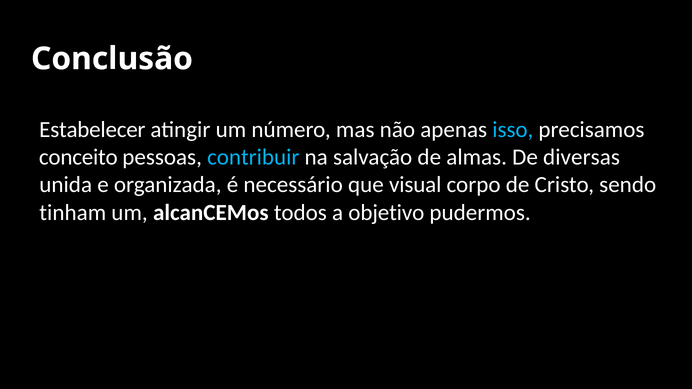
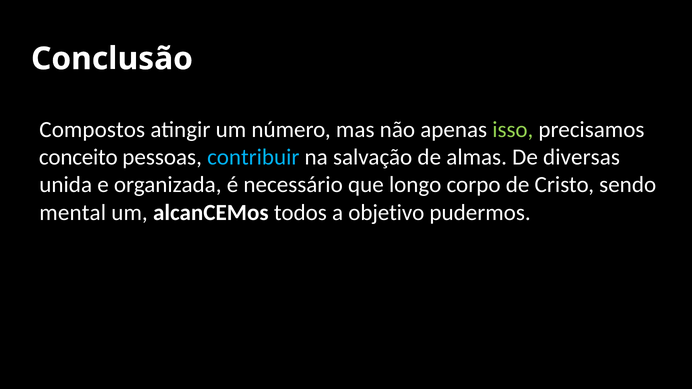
Estabelecer: Estabelecer -> Compostos
isso colour: light blue -> light green
visual: visual -> longo
tinham: tinham -> mental
